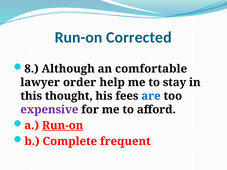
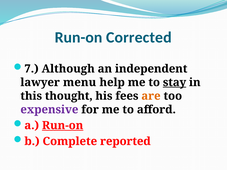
8: 8 -> 7
comfortable: comfortable -> independent
order: order -> menu
stay underline: none -> present
are colour: blue -> orange
frequent: frequent -> reported
